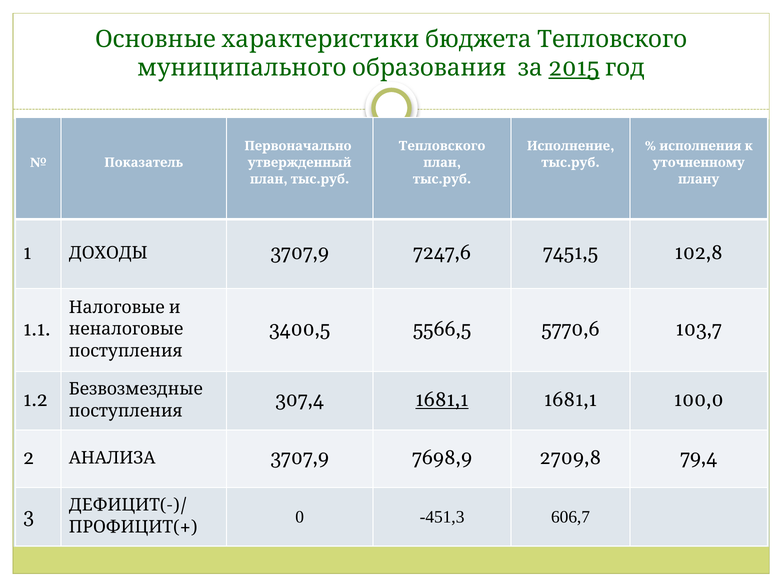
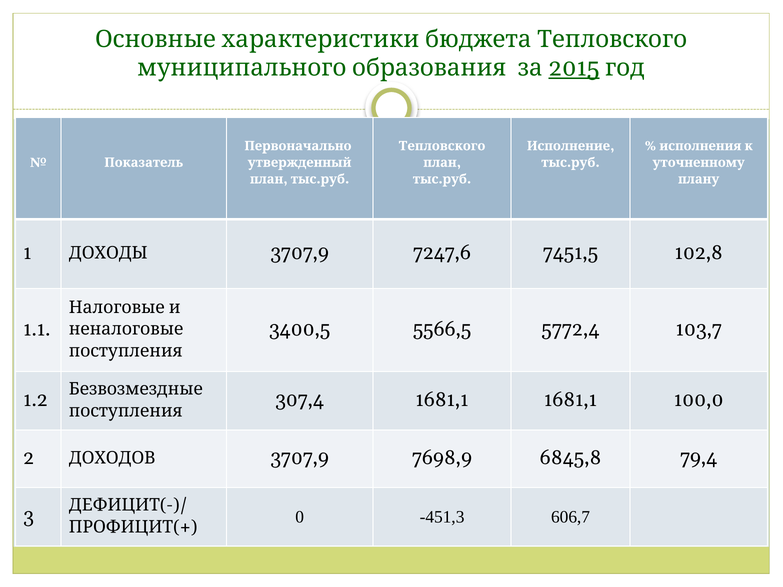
5770,6: 5770,6 -> 5772,4
1681,1 at (442, 400) underline: present -> none
АНАЛИЗА: АНАЛИЗА -> ДОХОДОВ
2709,8: 2709,8 -> 6845,8
